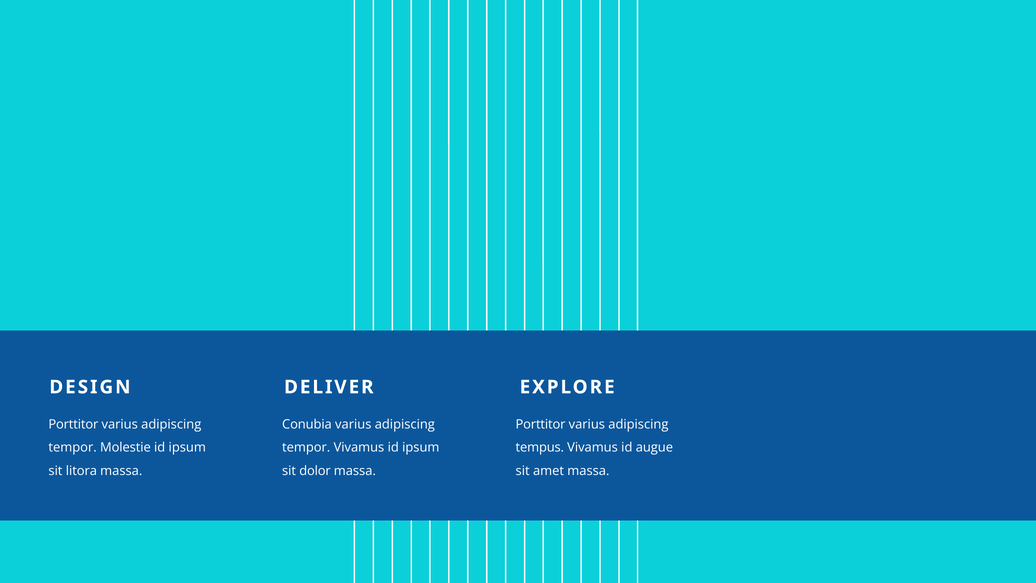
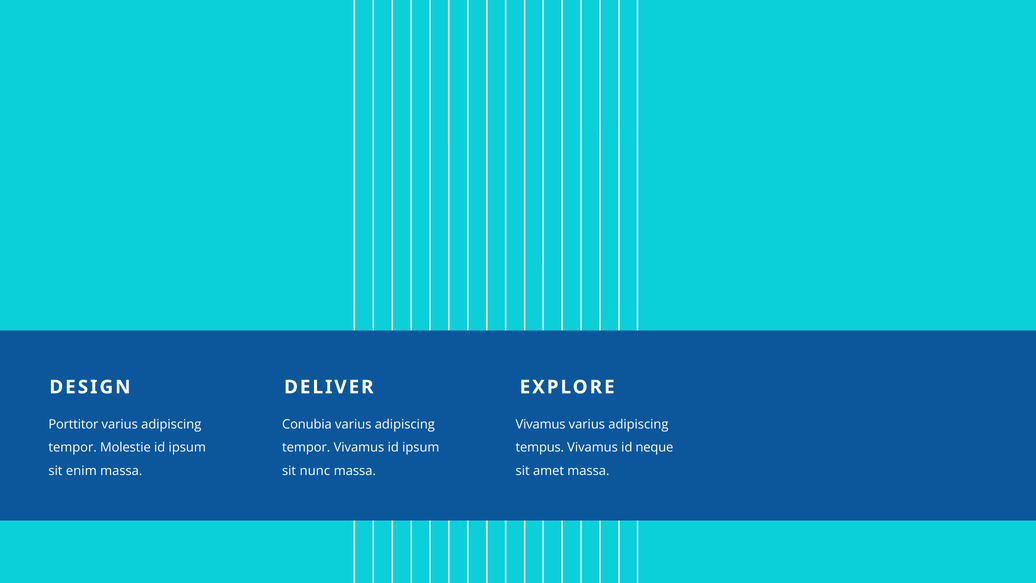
Porttitor at (541, 424): Porttitor -> Vivamus
augue: augue -> neque
litora: litora -> enim
dolor: dolor -> nunc
